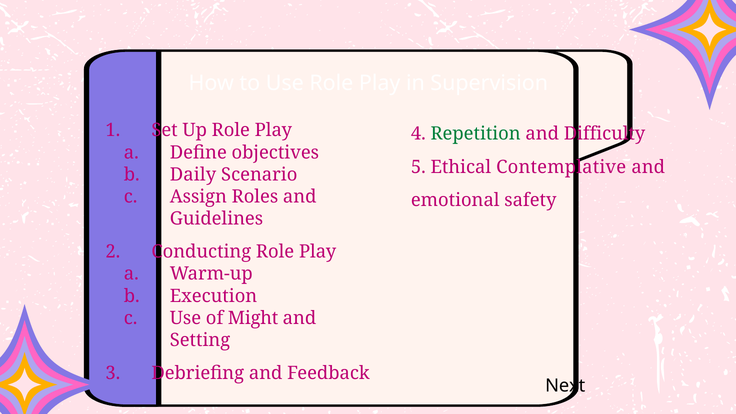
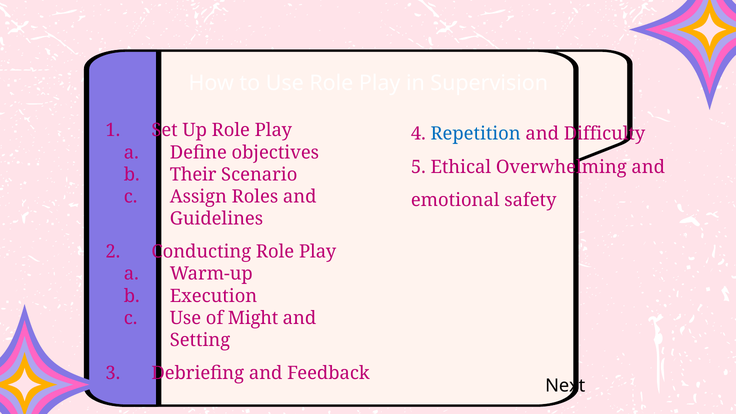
Repetition colour: green -> blue
Contemplative: Contemplative -> Overwhelming
Daily: Daily -> Their
